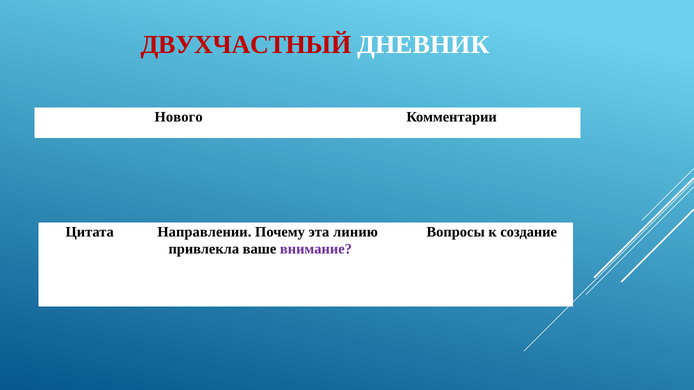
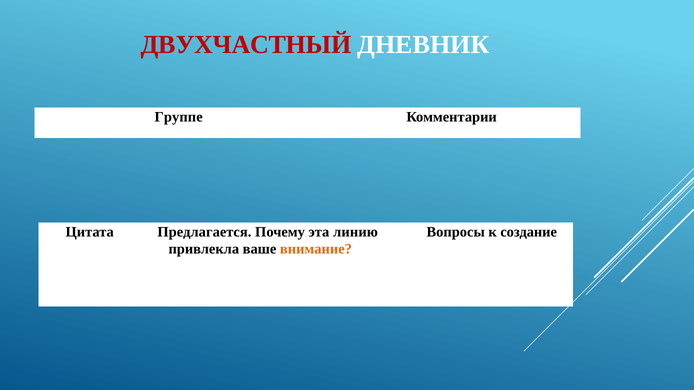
Нового: Нового -> Группе
Направлении: Направлении -> Предлагается
внимание colour: purple -> orange
